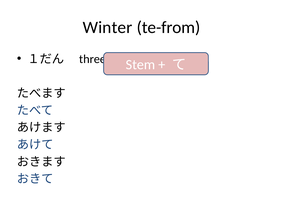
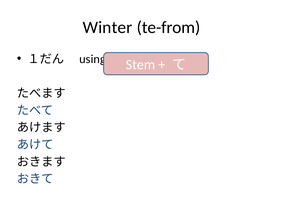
three: three -> using
